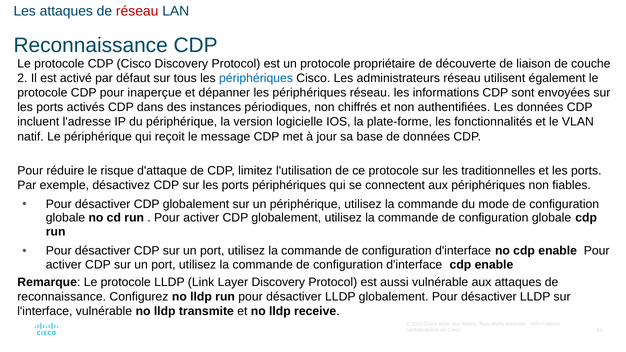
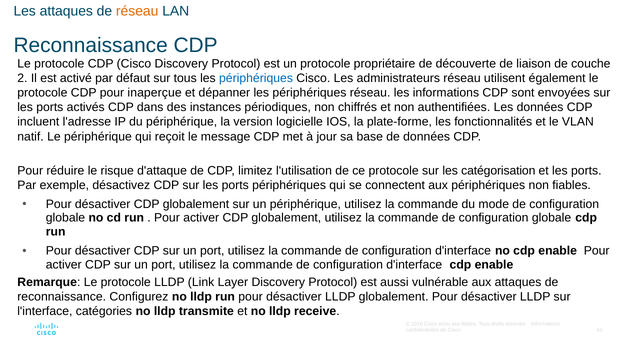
réseau at (137, 11) colour: red -> orange
traditionnelles: traditionnelles -> catégorisation
l'interface vulnérable: vulnérable -> catégories
